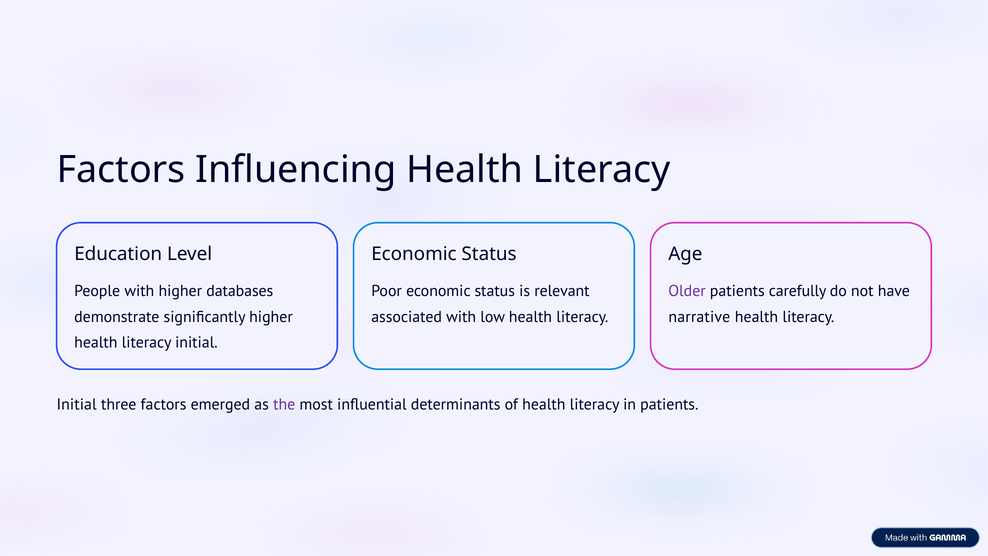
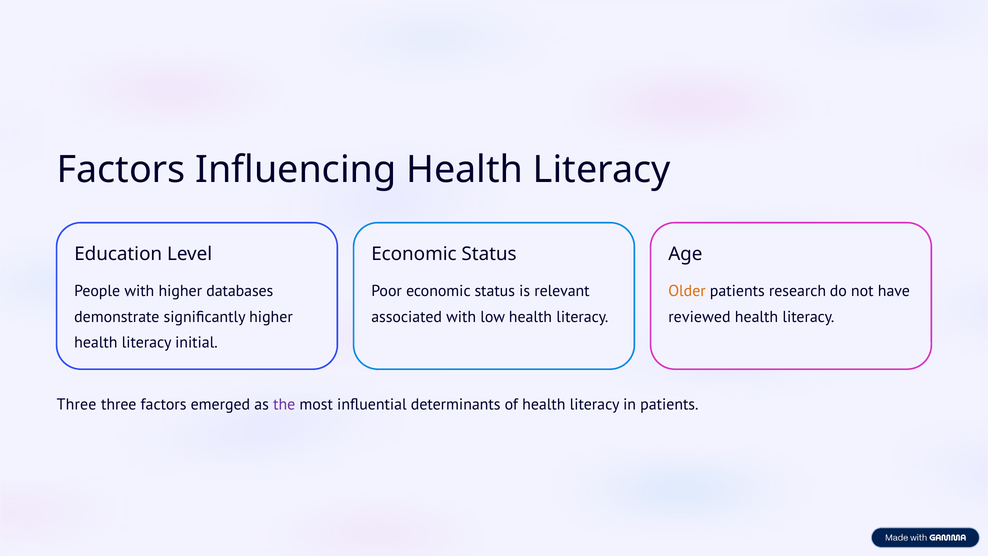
Older colour: purple -> orange
carefully: carefully -> research
narrative: narrative -> reviewed
Initial at (77, 404): Initial -> Three
